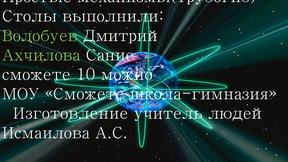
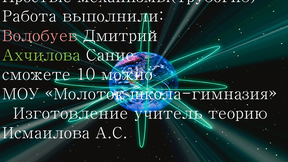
Столы: Столы -> Работа
Волобуев colour: light green -> pink
МОУ Сможете: Сможете -> Молоток
людей: людей -> теорию
